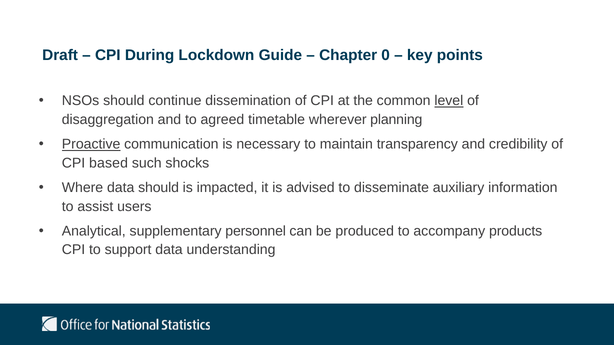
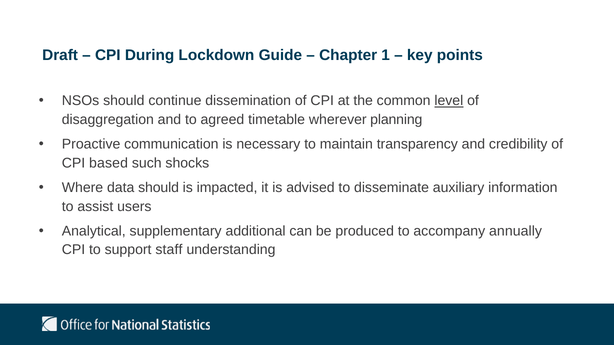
0: 0 -> 1
Proactive underline: present -> none
personnel: personnel -> additional
products: products -> annually
support data: data -> staff
